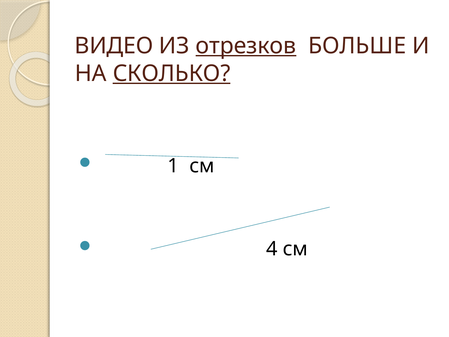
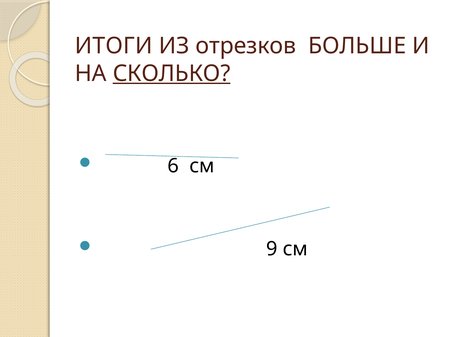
ВИДЕО: ВИДЕО -> ИТОГИ
отрезков underline: present -> none
1: 1 -> 6
4: 4 -> 9
